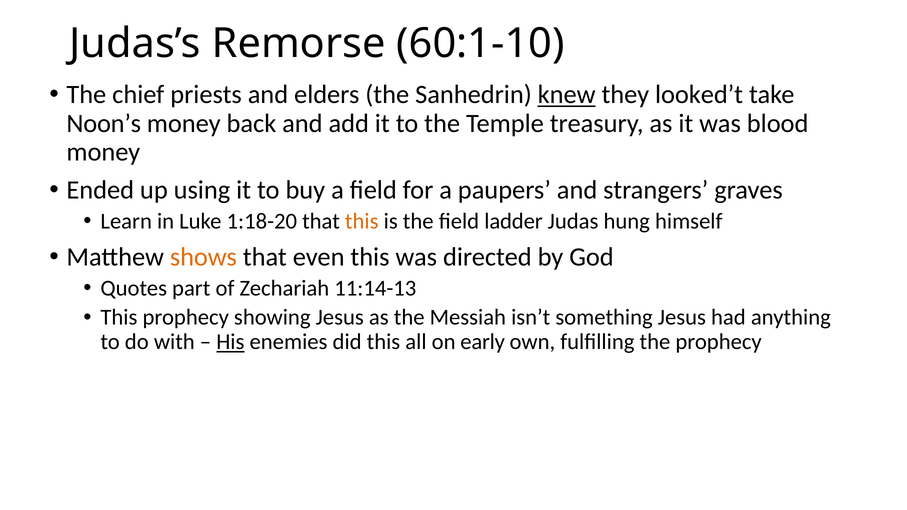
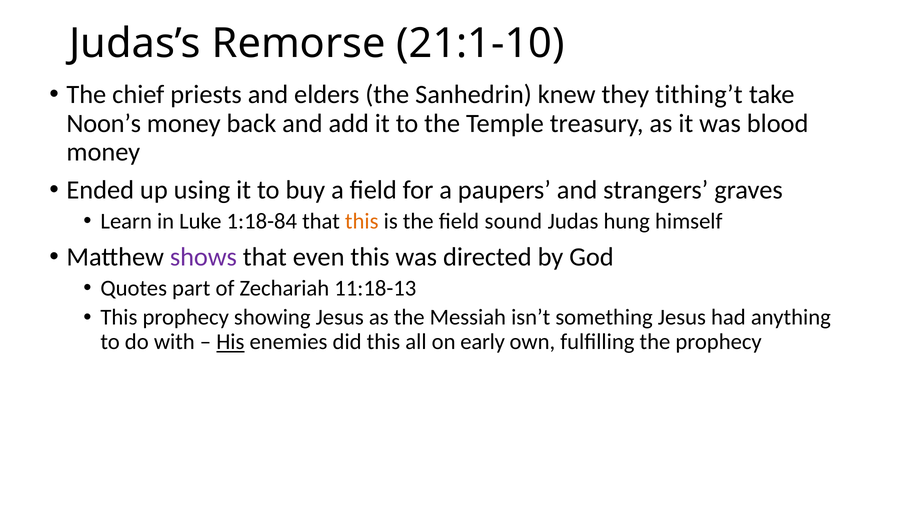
60:1-10: 60:1-10 -> 21:1-10
knew underline: present -> none
looked’t: looked’t -> tithing’t
1:18-20: 1:18-20 -> 1:18-84
ladder: ladder -> sound
shows colour: orange -> purple
11:14-13: 11:14-13 -> 11:18-13
